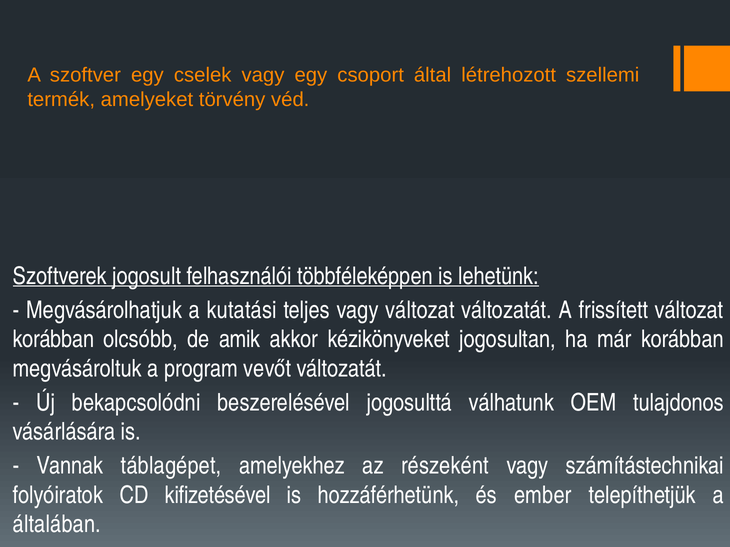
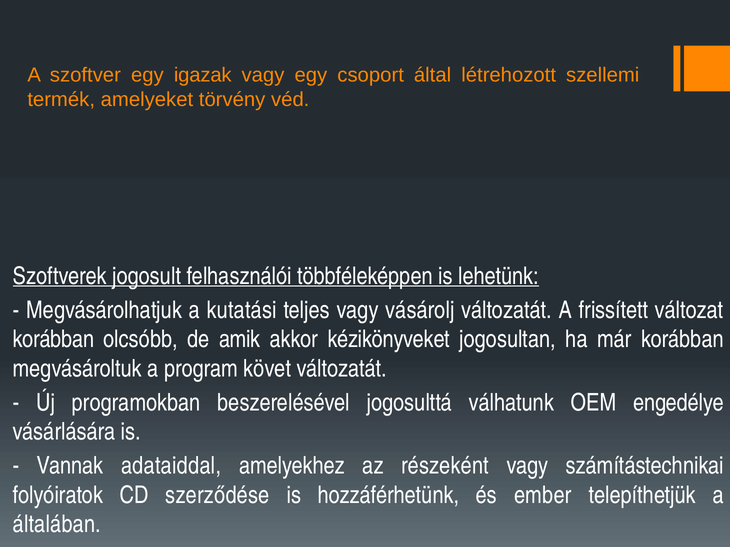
cselek: cselek -> igazak
vagy változat: változat -> vásárolj
vevőt: vevőt -> követ
bekapcsolódni: bekapcsolódni -> programokban
tulajdonos: tulajdonos -> engedélye
táblagépet: táblagépet -> adataiddal
kifizetésével: kifizetésével -> szerződése
